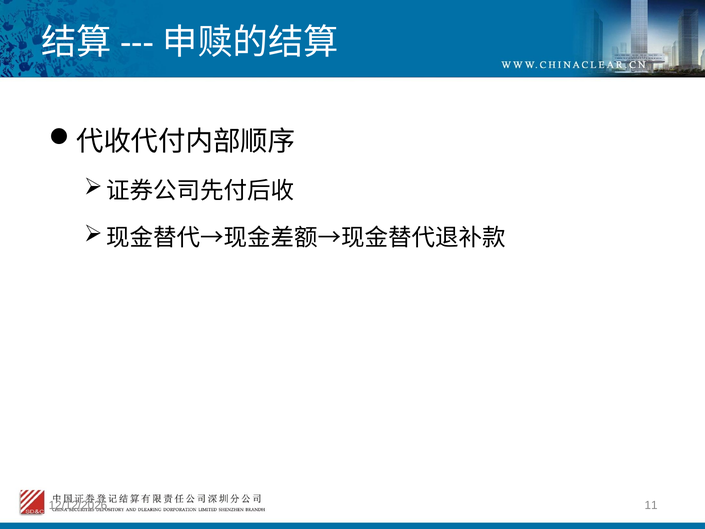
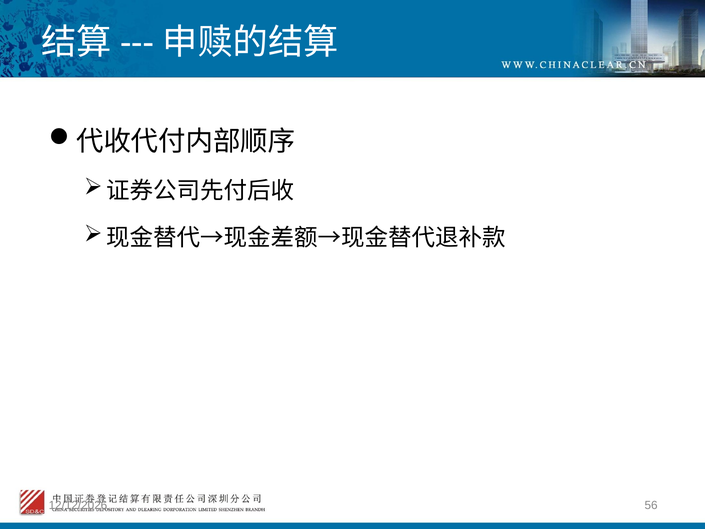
11: 11 -> 56
